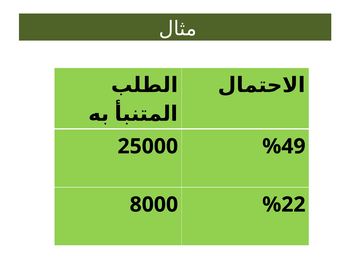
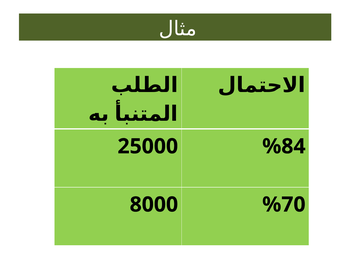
%49: %49 -> %84
%22: %22 -> %70
